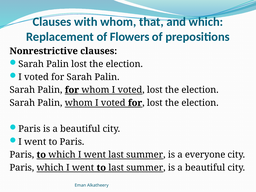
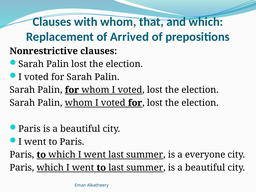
Flowers: Flowers -> Arrived
